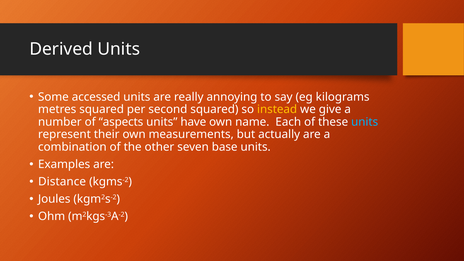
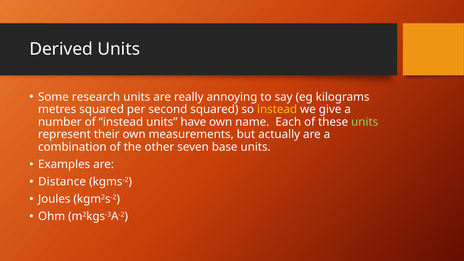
accessed: accessed -> research
of aspects: aspects -> instead
units at (365, 122) colour: light blue -> light green
